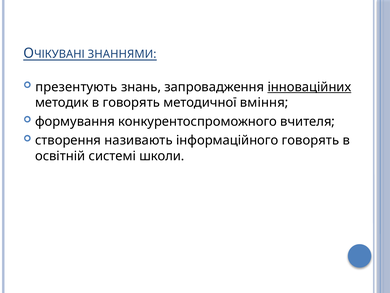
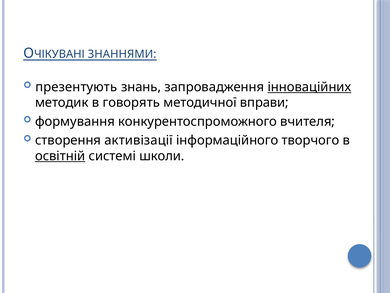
вміння: вміння -> вправи
називають: називають -> активізації
інформаційного говорять: говорять -> творчого
освітній underline: none -> present
